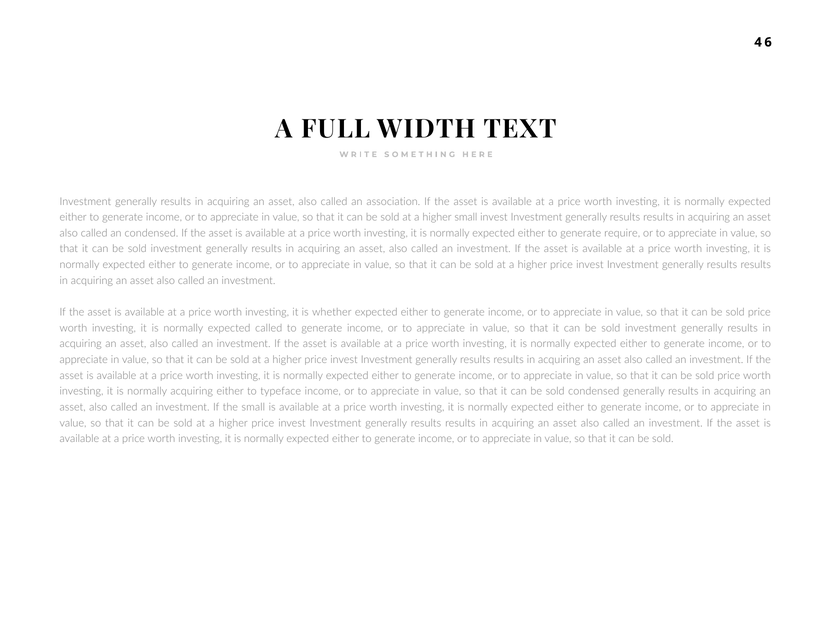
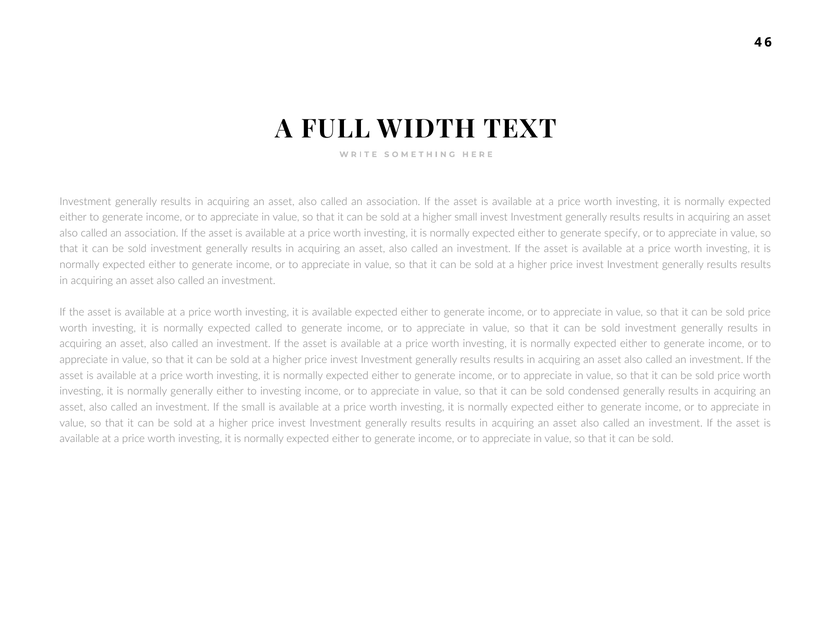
condensed at (151, 233): condensed -> association
require: require -> specify
it is whether: whether -> available
normally acquiring: acquiring -> generally
to typeface: typeface -> investing
